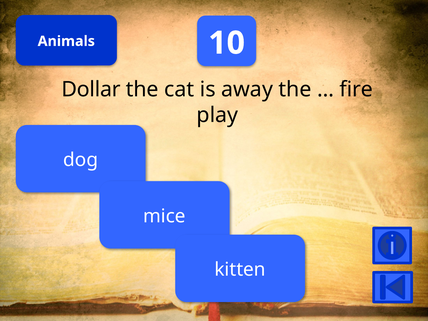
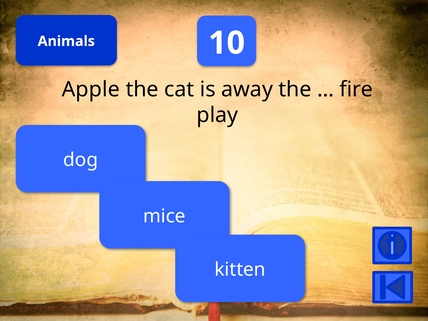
Dollar: Dollar -> Apple
